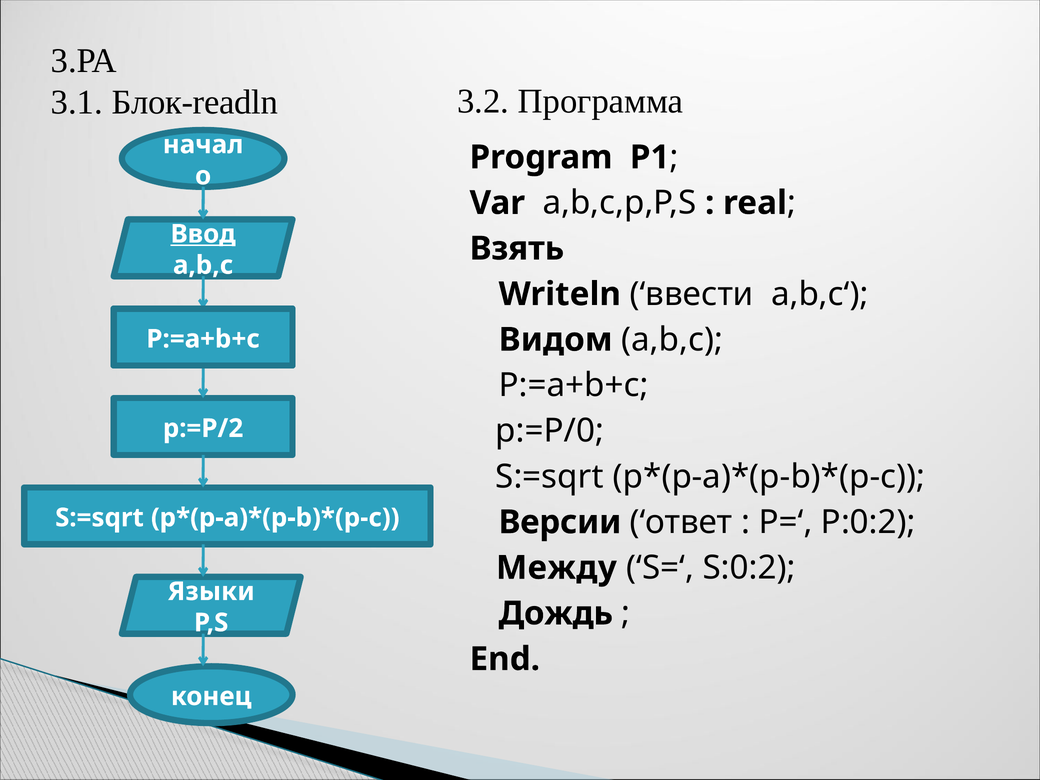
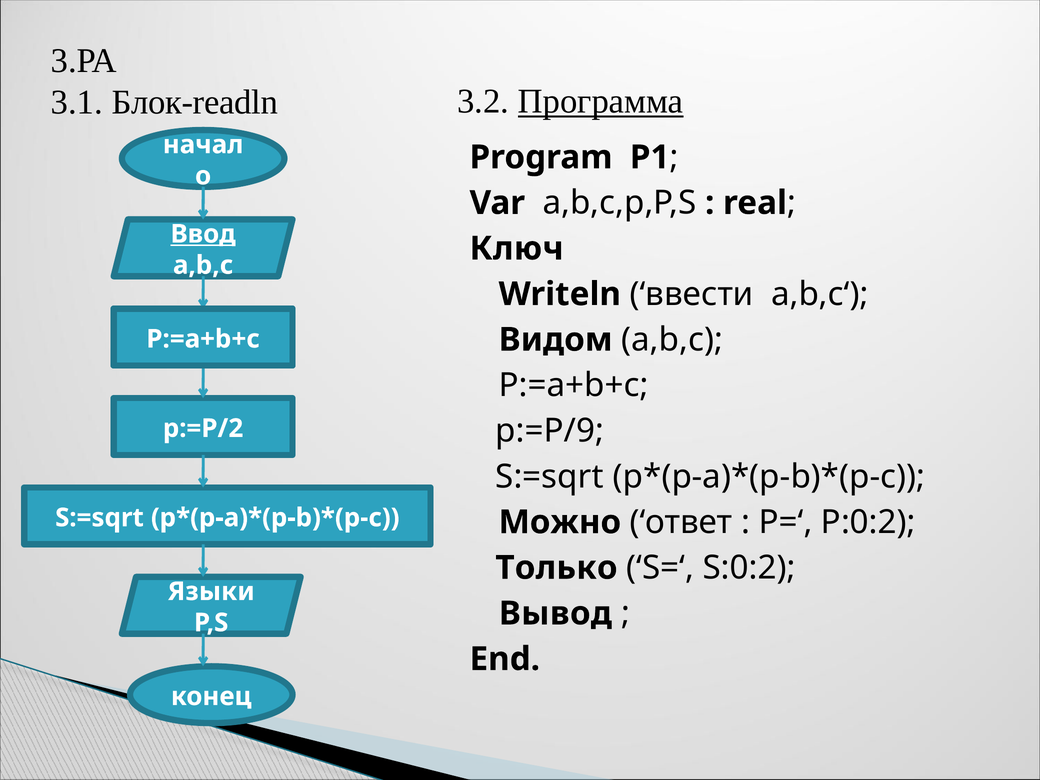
Программа underline: none -> present
Взять: Взять -> Ключ
p:=P/0: p:=P/0 -> p:=P/9
Версии: Версии -> Можно
Между: Между -> Только
Дождь: Дождь -> Вывод
